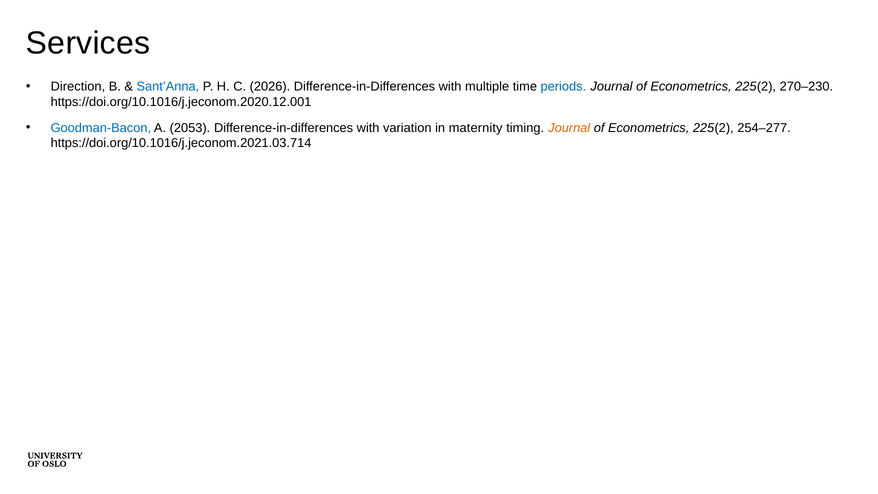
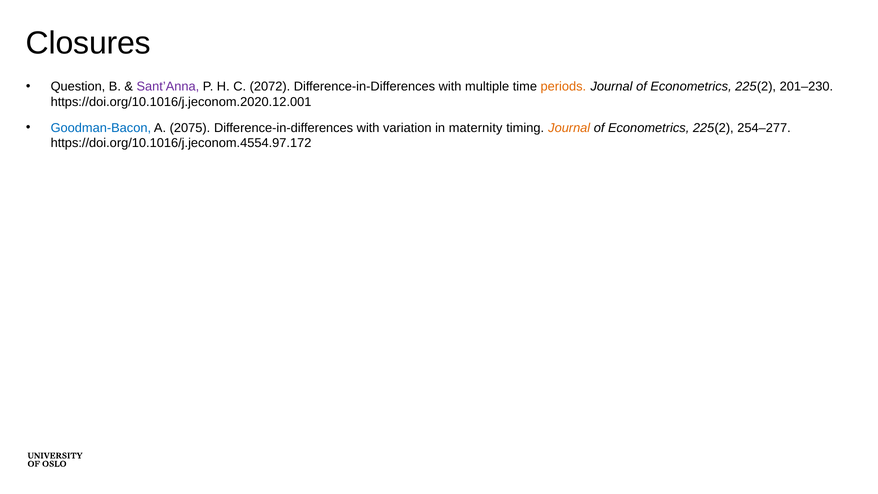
Services: Services -> Closures
Direction: Direction -> Question
Sant’Anna colour: blue -> purple
2026: 2026 -> 2072
periods colour: blue -> orange
270–230: 270–230 -> 201–230
2053: 2053 -> 2075
https://doi.org/10.1016/j.jeconom.2021.03.714: https://doi.org/10.1016/j.jeconom.2021.03.714 -> https://doi.org/10.1016/j.jeconom.4554.97.172
